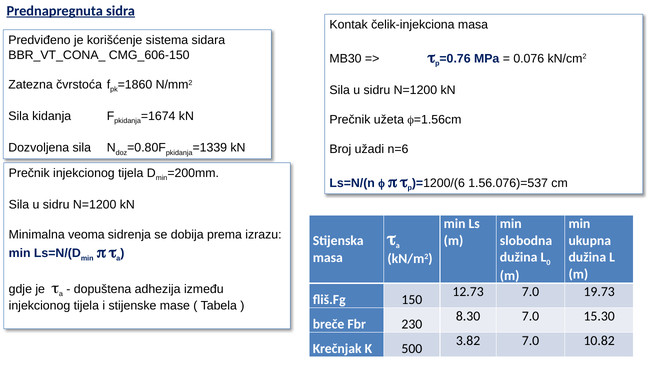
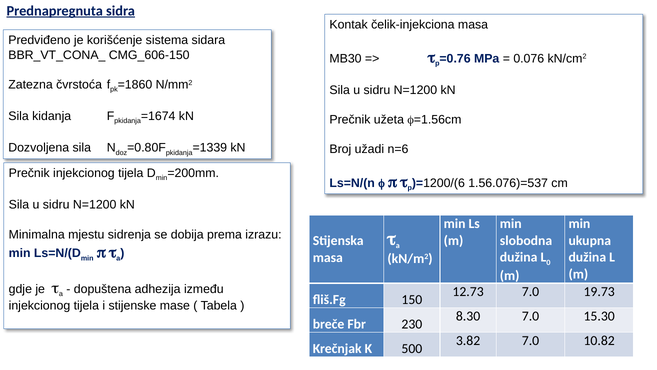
veoma: veoma -> mjestu
